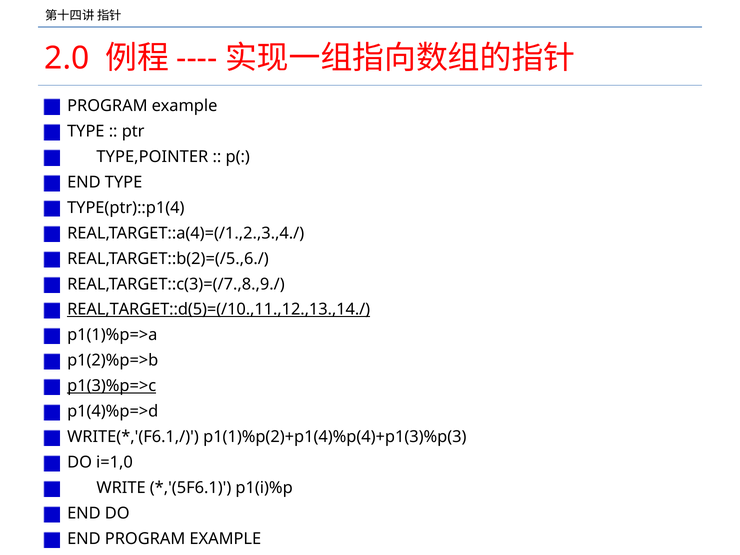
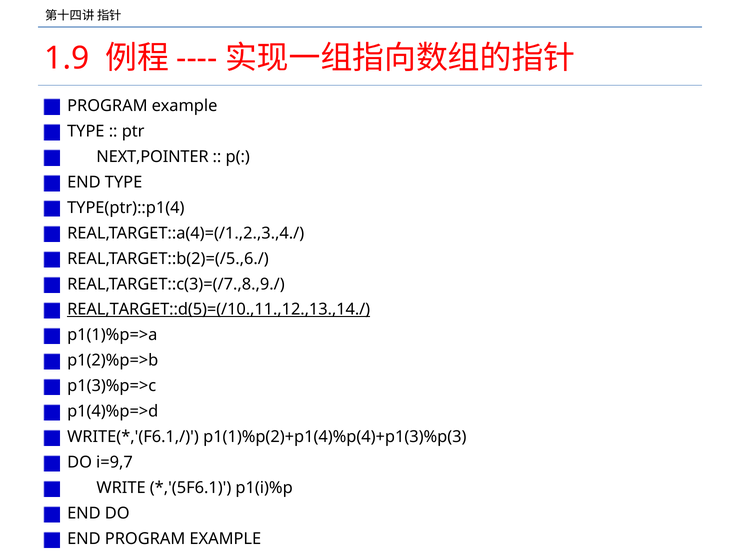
2.0: 2.0 -> 1.9
TYPE,POINTER: TYPE,POINTER -> NEXT,POINTER
p1(3)%p=>c underline: present -> none
i=1,0: i=1,0 -> i=9,7
